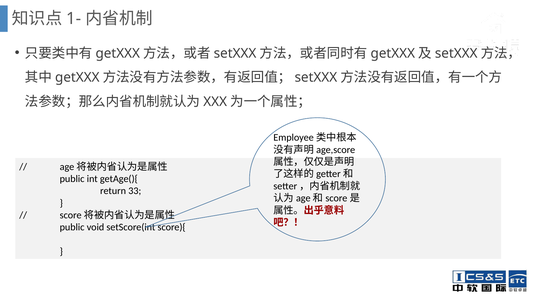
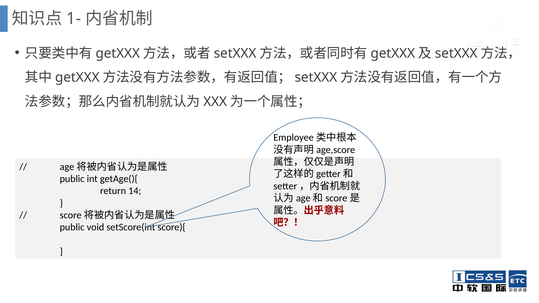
33: 33 -> 14
